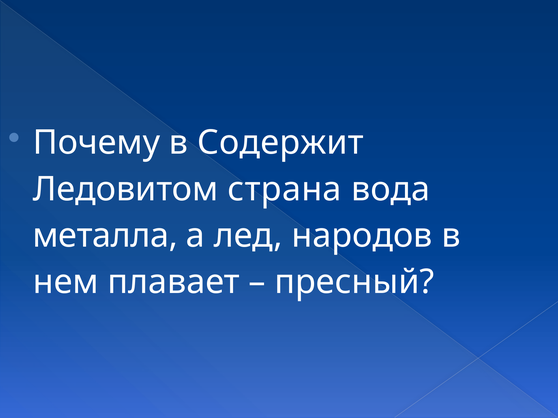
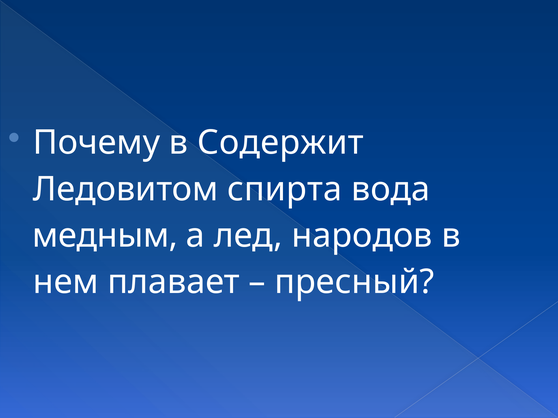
страна: страна -> спирта
металла: металла -> медным
